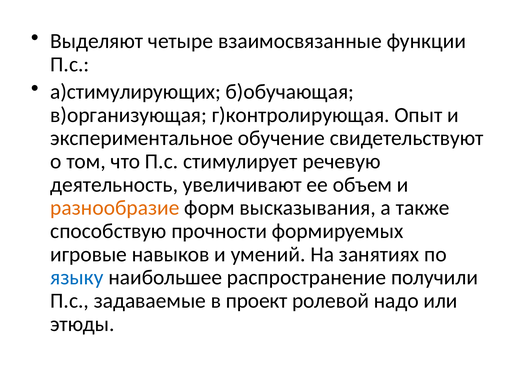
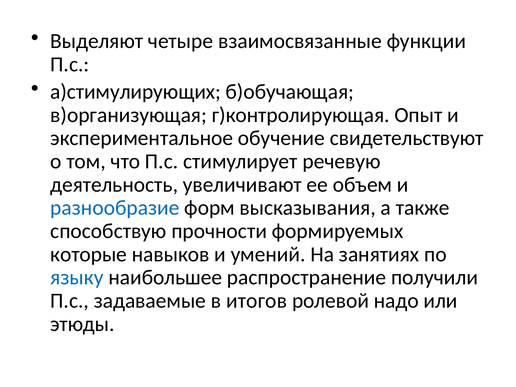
разнообразие colour: orange -> blue
игровые: игровые -> которые
проект: проект -> итогов
